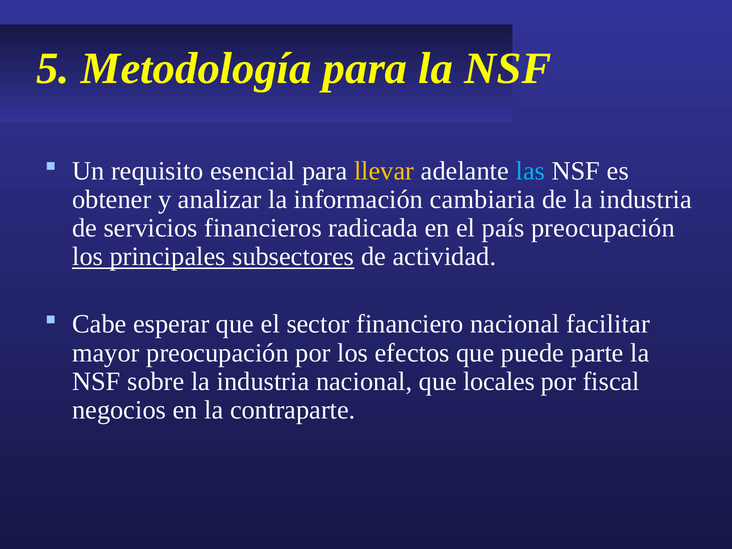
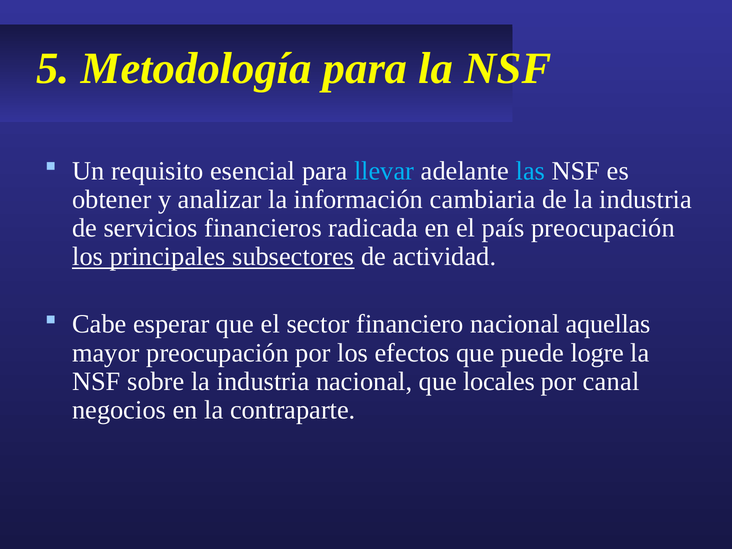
llevar colour: yellow -> light blue
facilitar: facilitar -> aquellas
parte: parte -> logre
fiscal: fiscal -> canal
